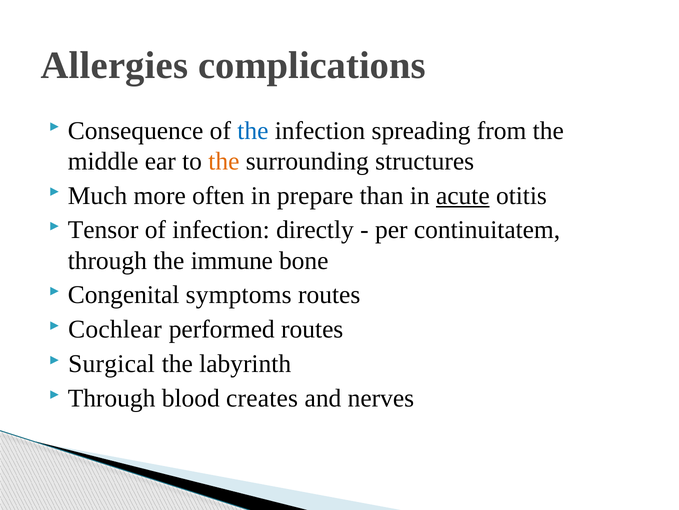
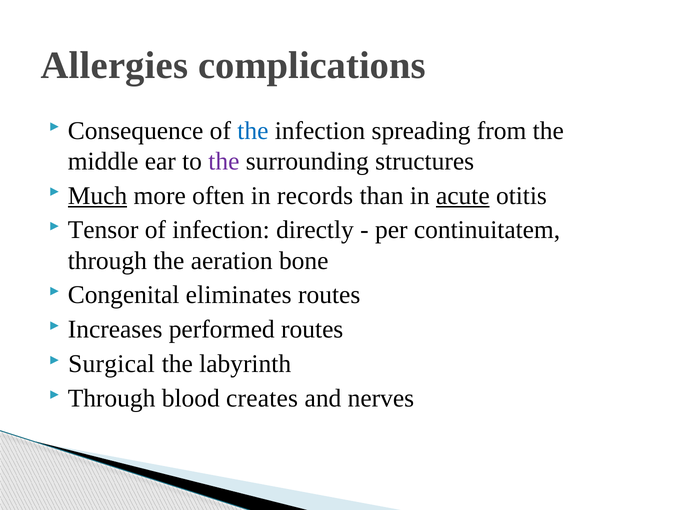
the at (224, 161) colour: orange -> purple
Much underline: none -> present
prepare: prepare -> records
immune: immune -> aeration
symptoms: symptoms -> eliminates
Cochlear: Cochlear -> Increases
